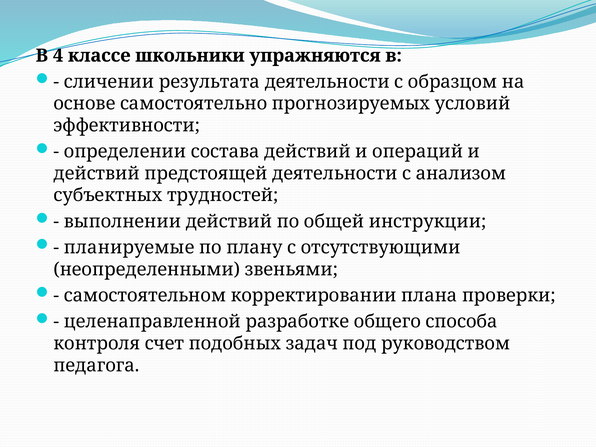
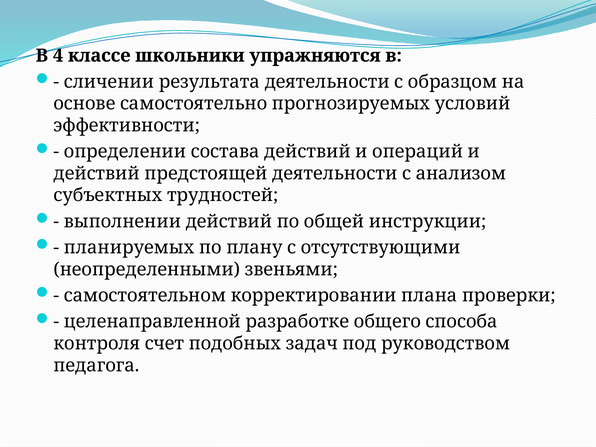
планируемые: планируемые -> планируемых
